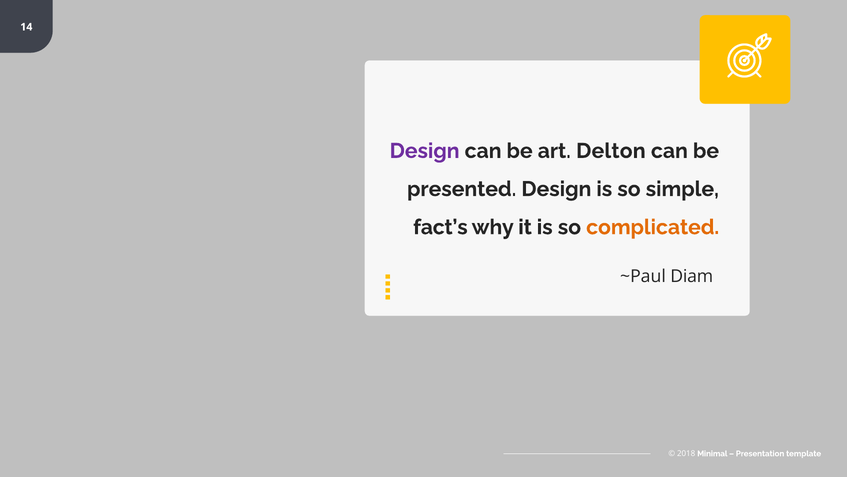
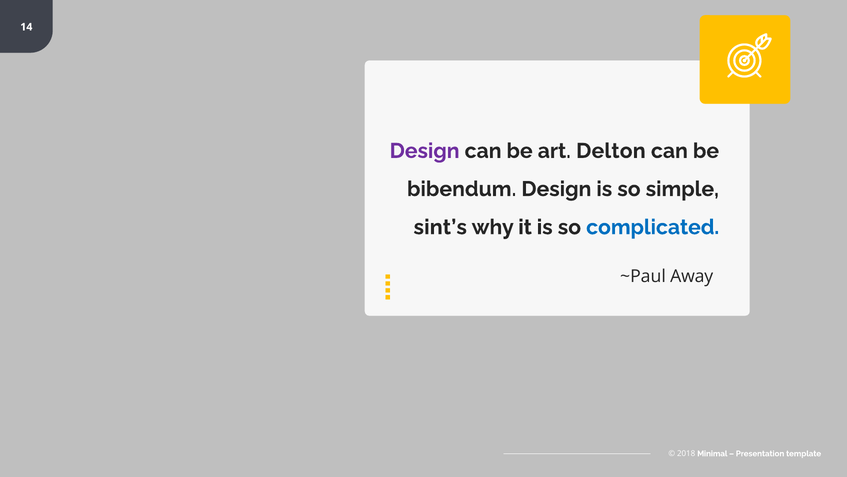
presented: presented -> bibendum
fact’s: fact’s -> sint’s
complicated colour: orange -> blue
Diam: Diam -> Away
